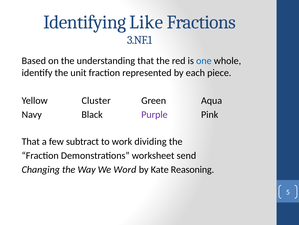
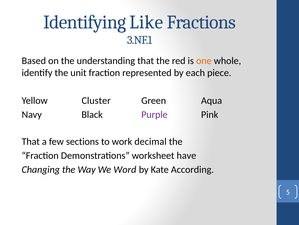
one colour: blue -> orange
subtract: subtract -> sections
dividing: dividing -> decimal
send: send -> have
Reasoning: Reasoning -> According
